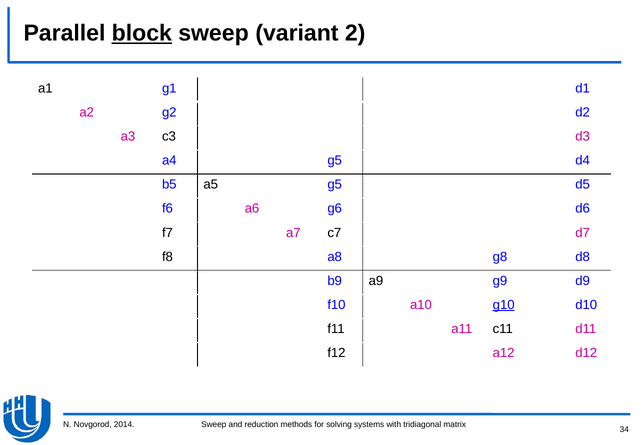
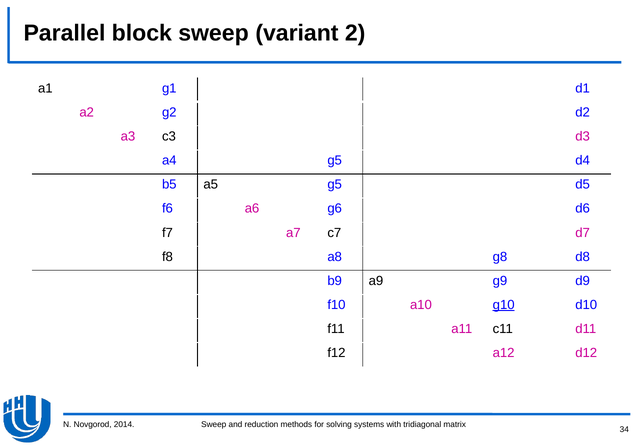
block underline: present -> none
